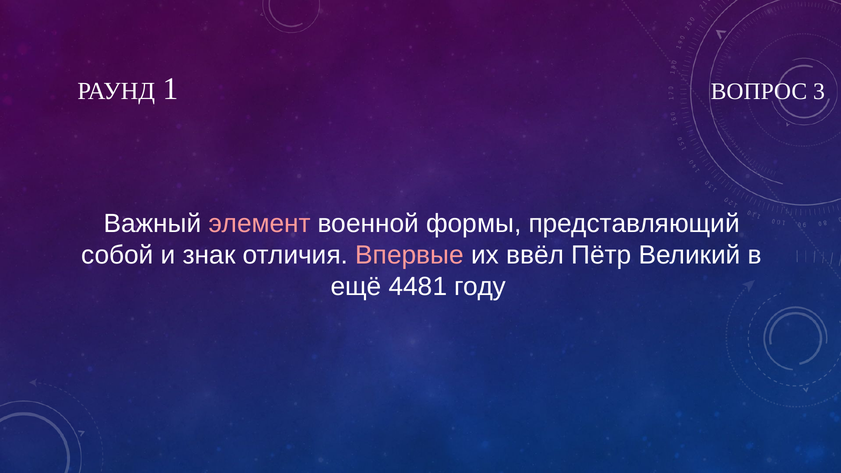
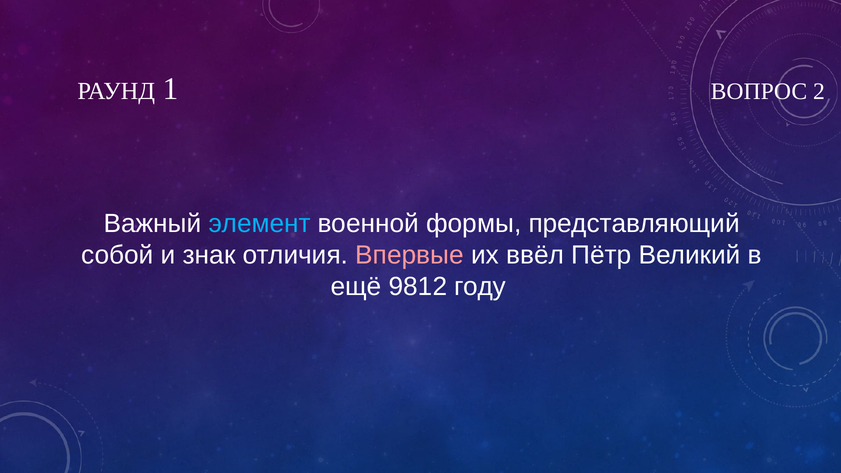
3: 3 -> 2
элемент colour: pink -> light blue
4481: 4481 -> 9812
